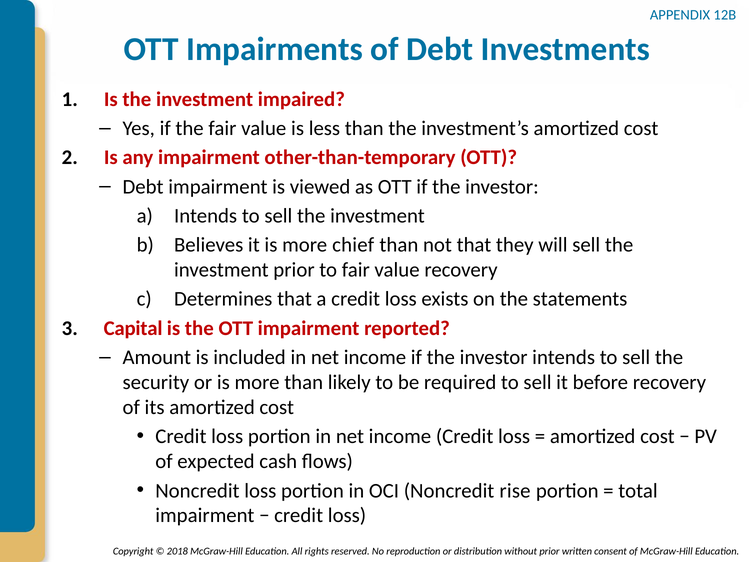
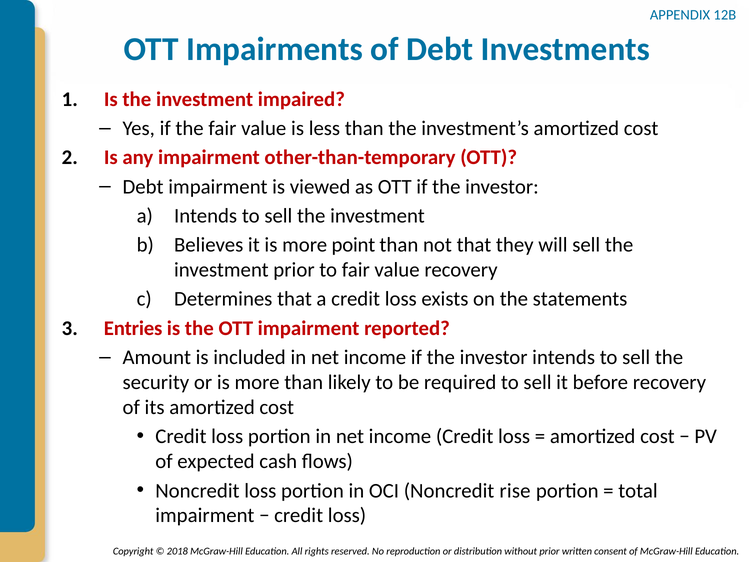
chief: chief -> point
Capital: Capital -> Entries
